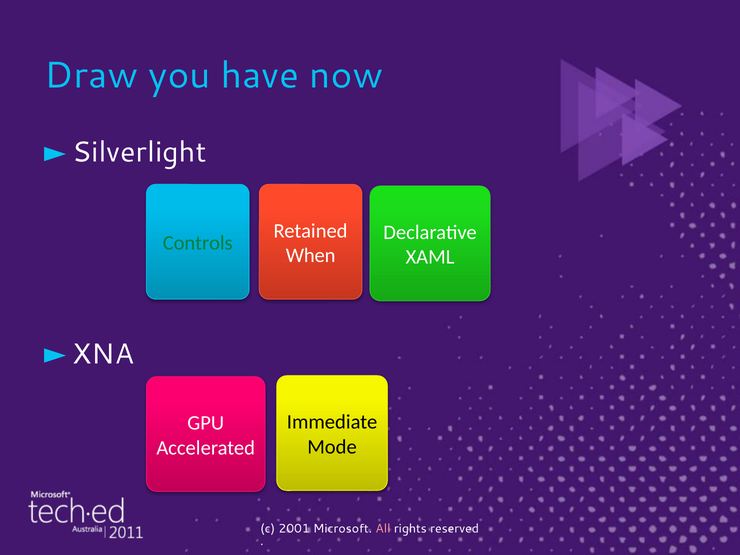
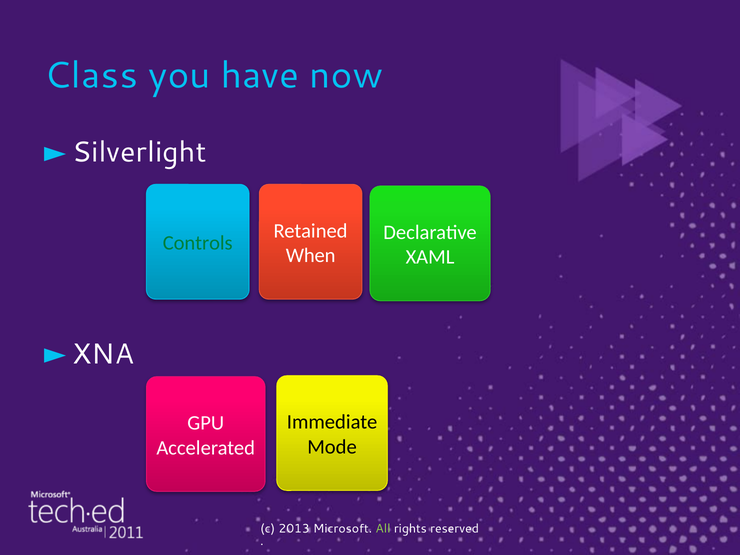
Draw: Draw -> Class
2001: 2001 -> 2013
All colour: pink -> light green
